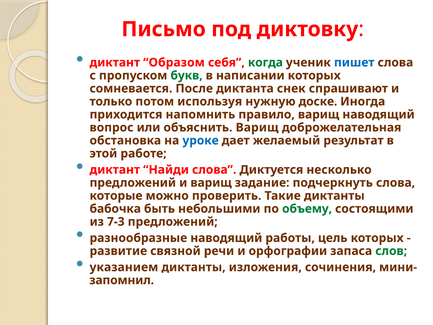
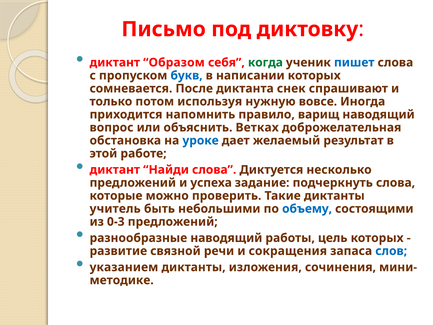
букв colour: green -> blue
доске: доске -> вовсе
объяснить Варищ: Варищ -> Ветках
и варищ: варищ -> успеха
бабочка: бабочка -> учитель
объему colour: green -> blue
7-3: 7-3 -> 0-3
орфографии: орфографии -> сокращения
слов colour: green -> blue
запомнил: запомнил -> методике
